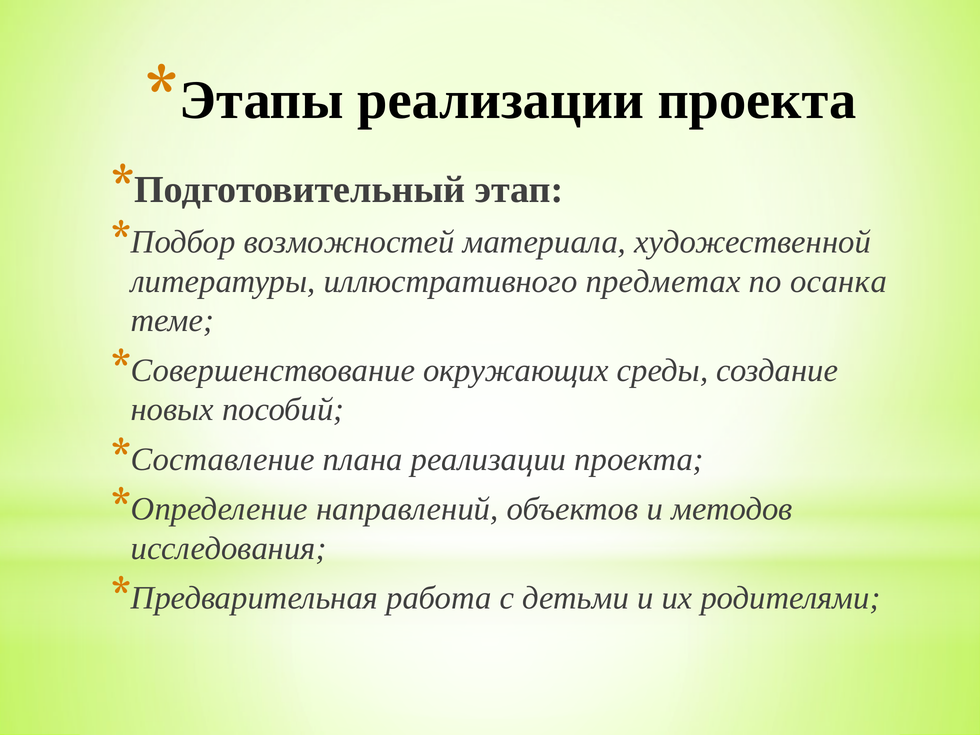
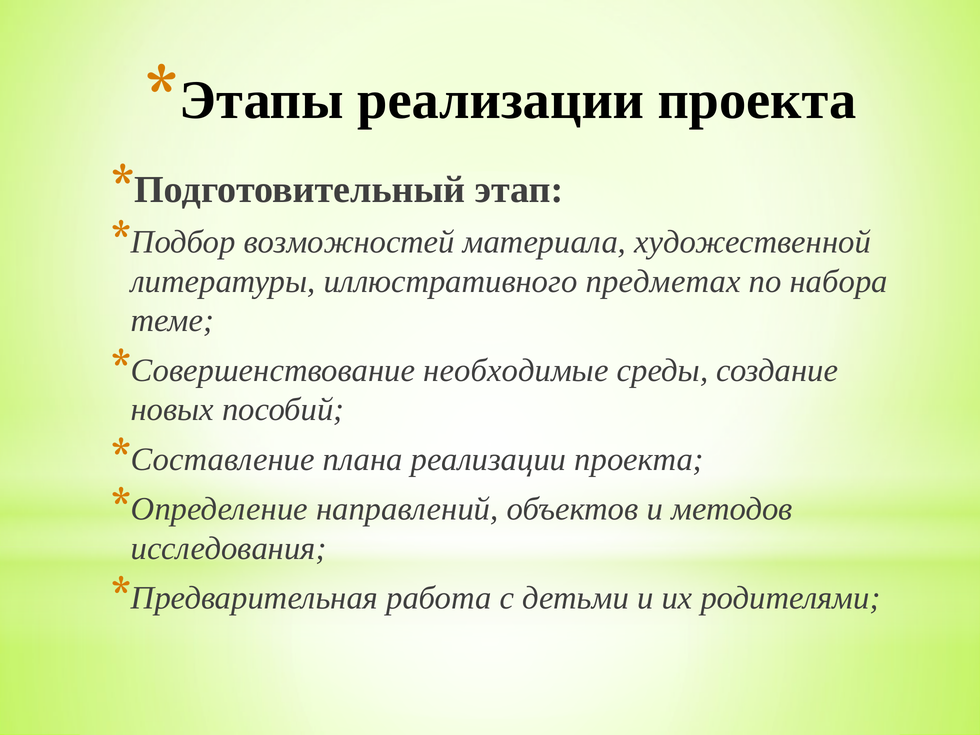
осанка: осанка -> набора
окружающих: окружающих -> необходимые
